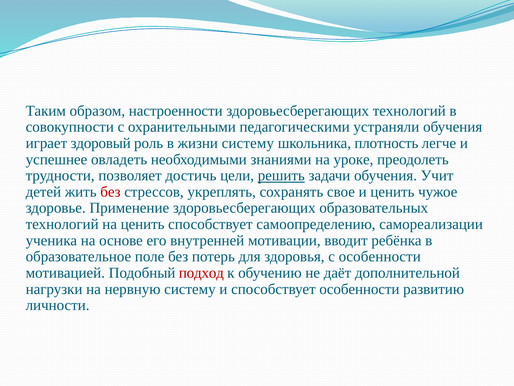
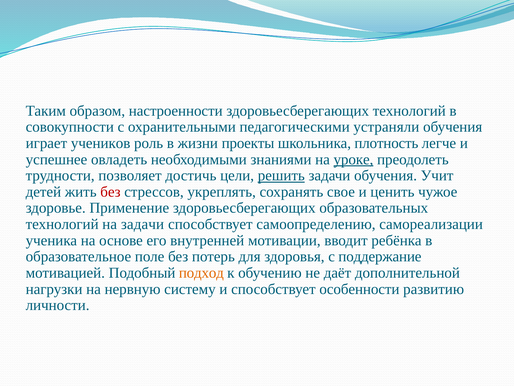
здоровый: здоровый -> учеников
жизни систему: систему -> проекты
уроке underline: none -> present
на ценить: ценить -> задачи
с особенности: особенности -> поддержание
подход colour: red -> orange
